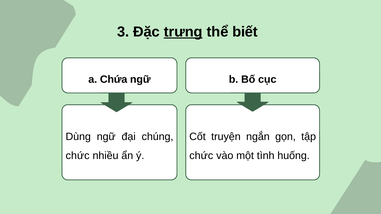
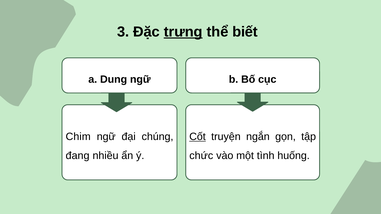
Chứa: Chứa -> Dung
Dùng: Dùng -> Chim
Cốt underline: none -> present
chức at (78, 156): chức -> đang
